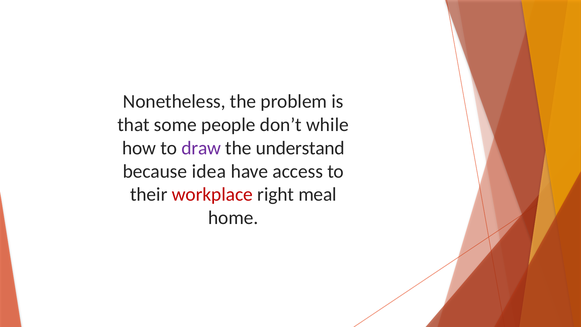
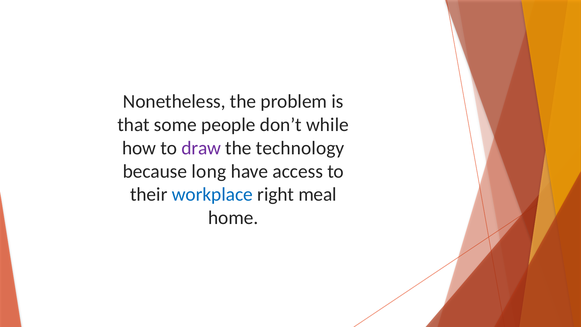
understand: understand -> technology
idea: idea -> long
workplace colour: red -> blue
